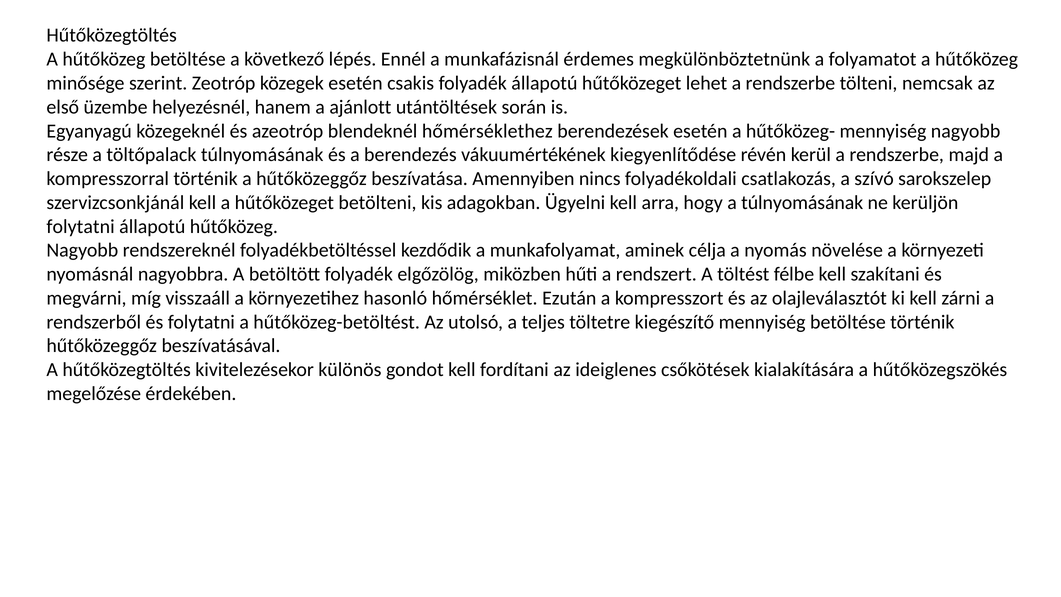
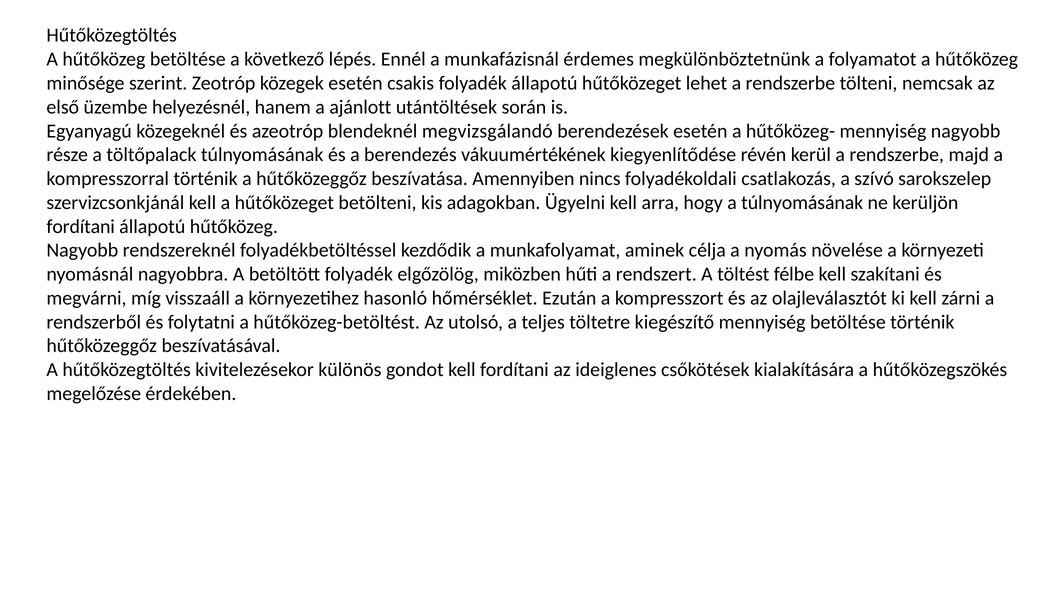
hőmérséklethez: hőmérséklethez -> megvizsgálandó
folytatni at (81, 226): folytatni -> fordítani
